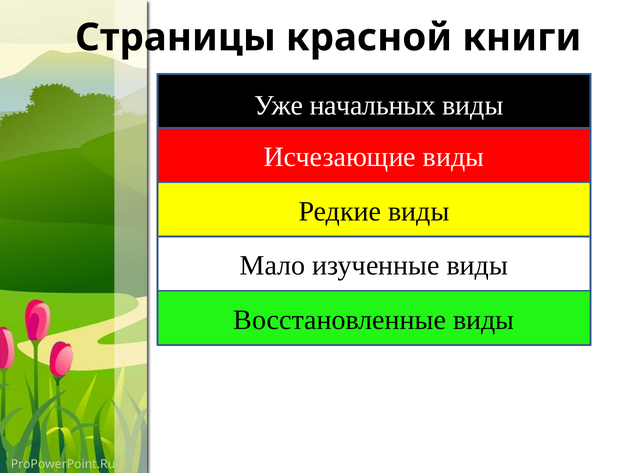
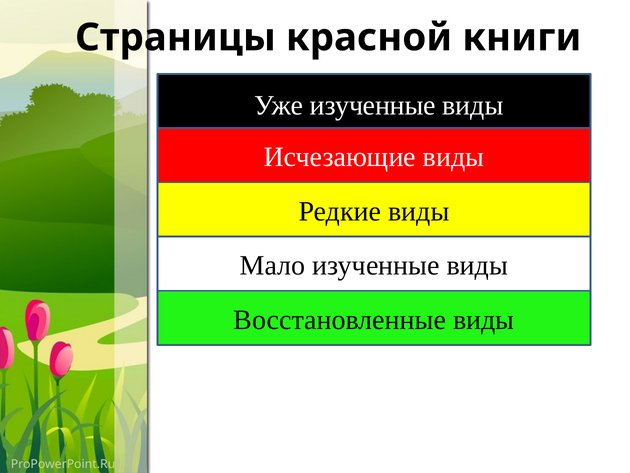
Уже начальных: начальных -> изученные
